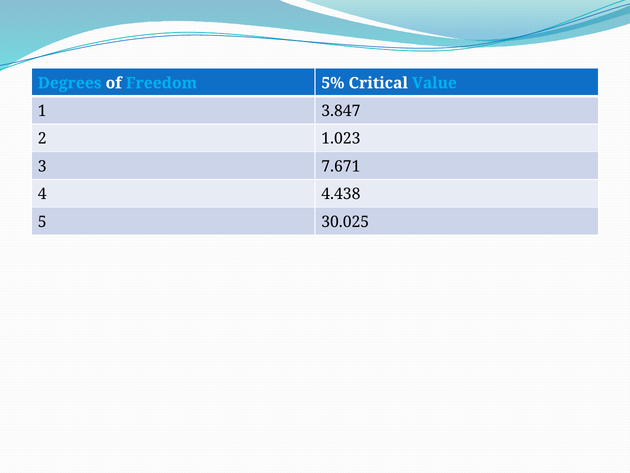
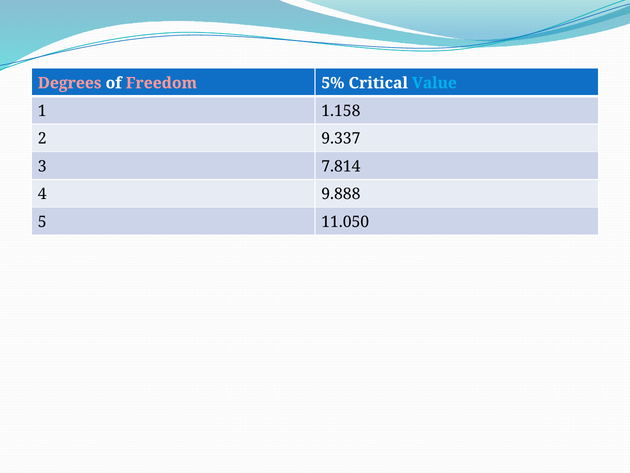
Degrees colour: light blue -> pink
Freedom colour: light blue -> pink
3.847: 3.847 -> 1.158
1.023: 1.023 -> 9.337
7.671: 7.671 -> 7.814
4.438: 4.438 -> 9.888
30.025: 30.025 -> 11.050
